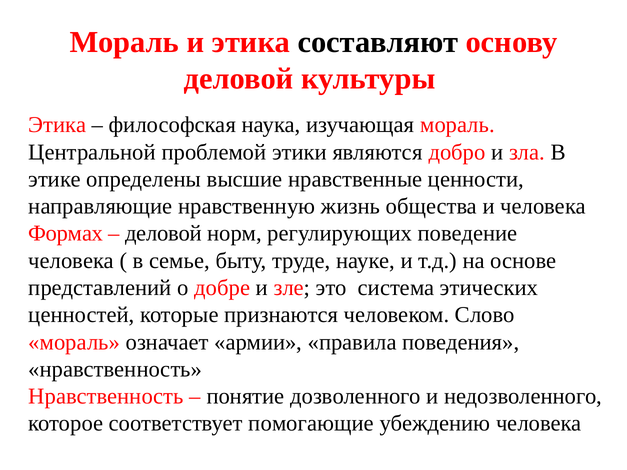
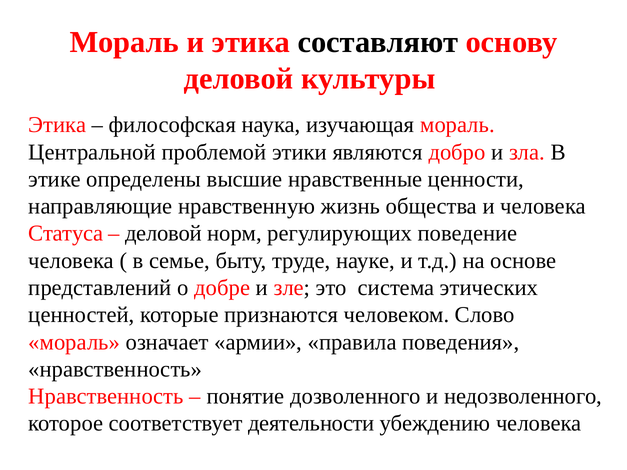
Формах: Формах -> Статуса
помогающие: помогающие -> деятельности
